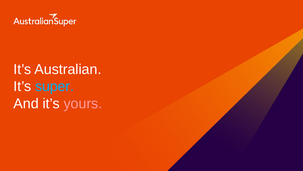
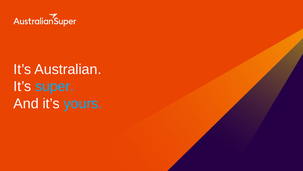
yours colour: pink -> light blue
